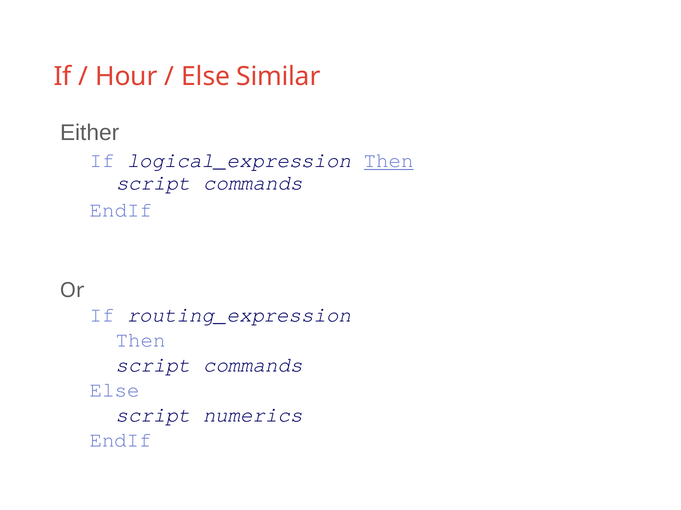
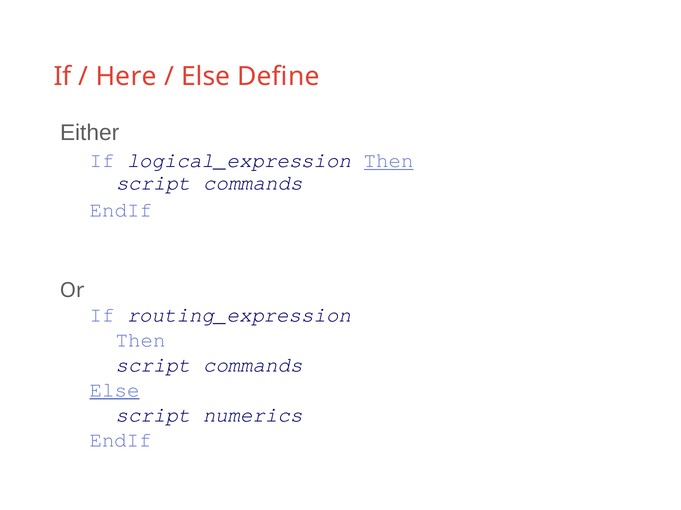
Hour: Hour -> Here
Similar: Similar -> Define
Else at (115, 390) underline: none -> present
